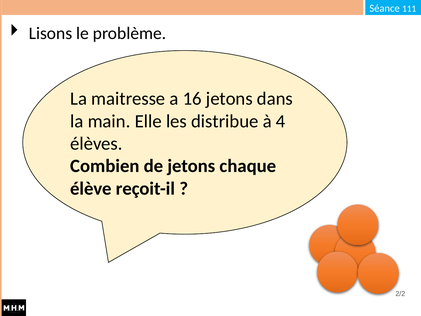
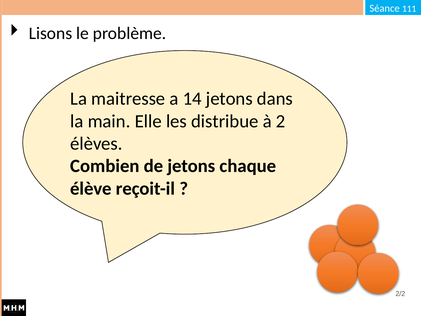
16: 16 -> 14
4: 4 -> 2
